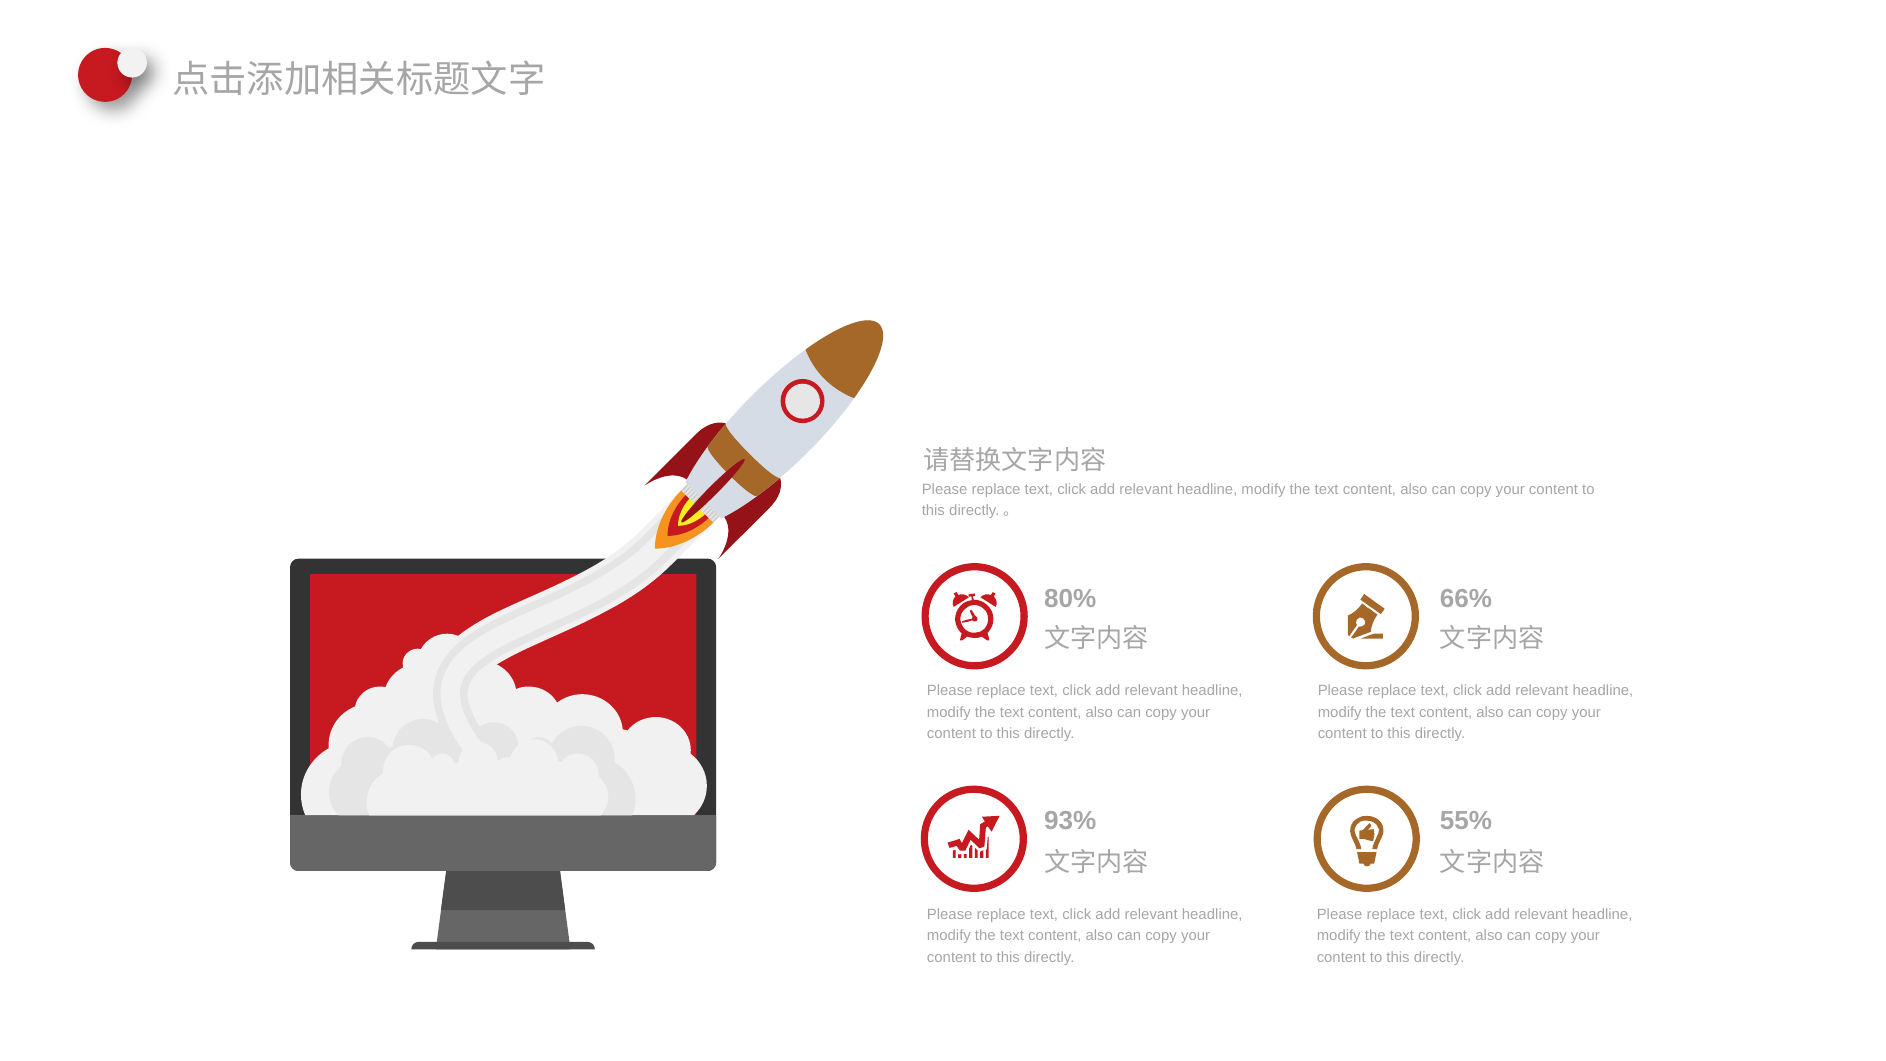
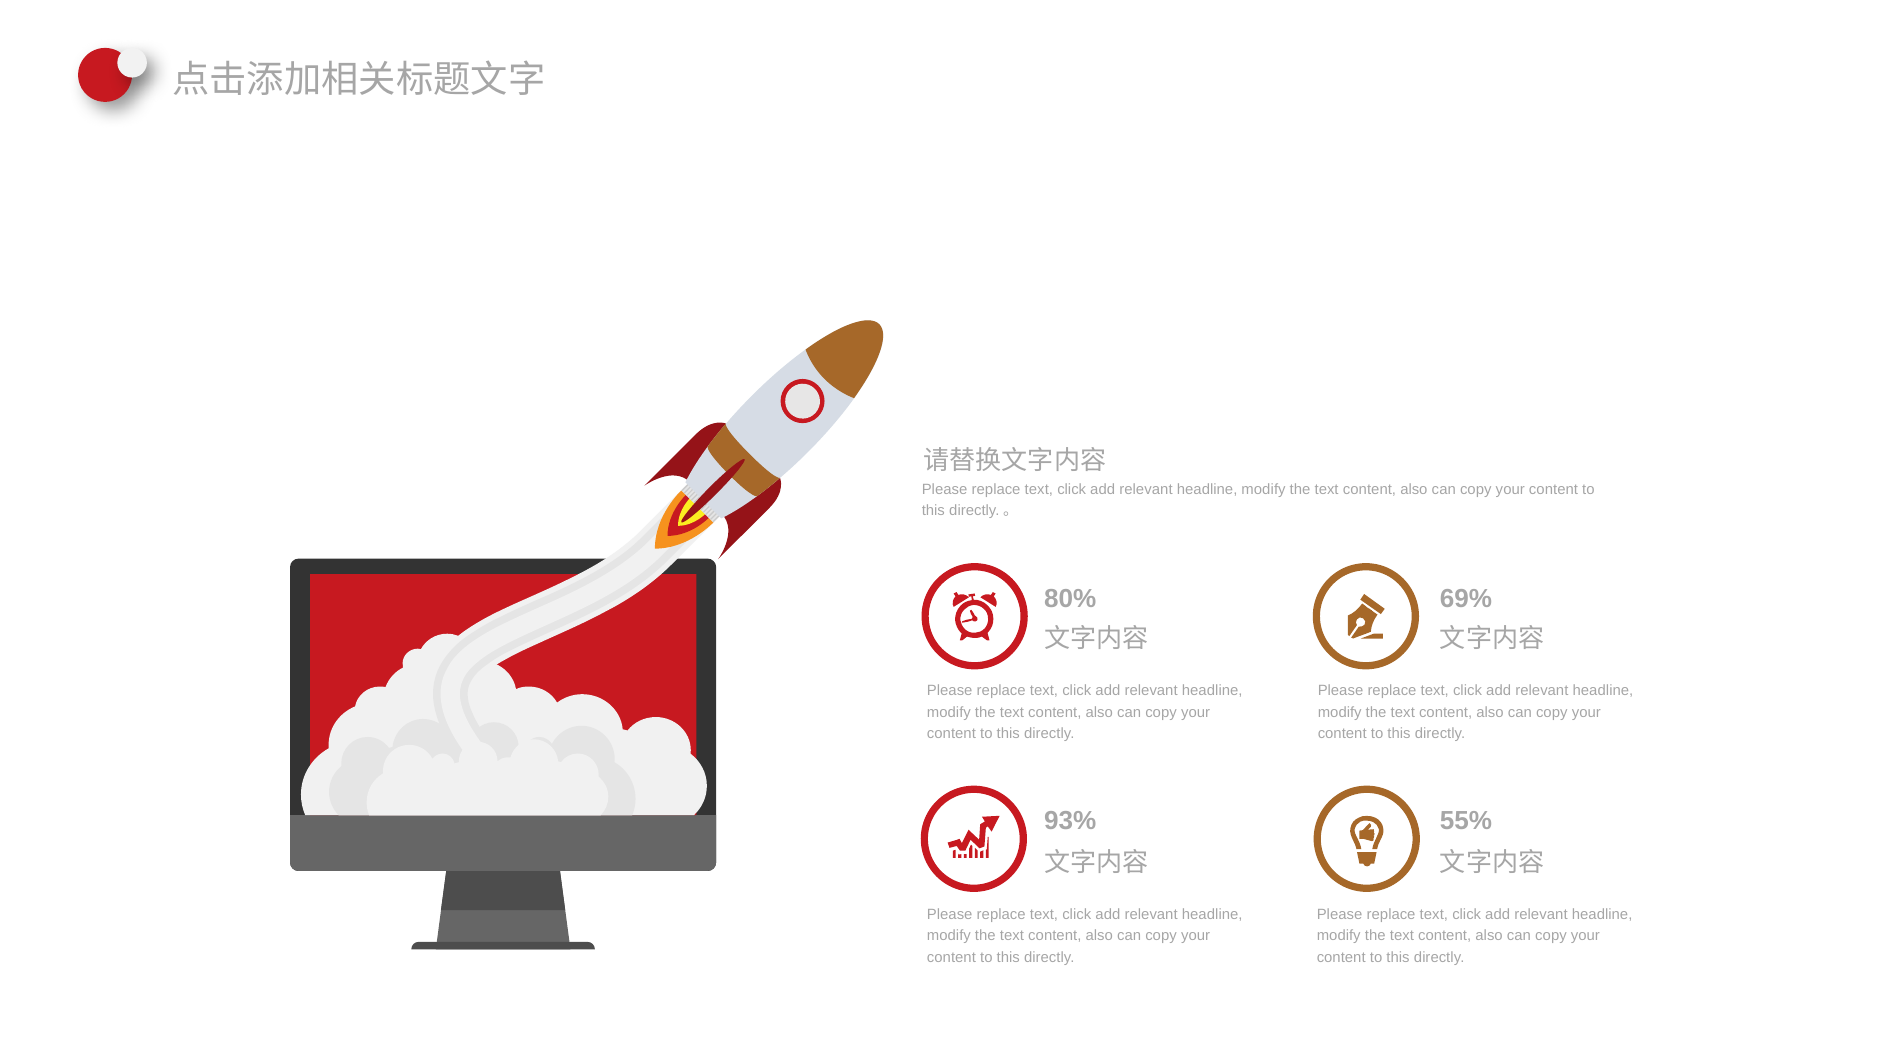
66%: 66% -> 69%
